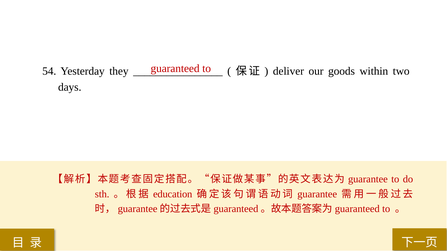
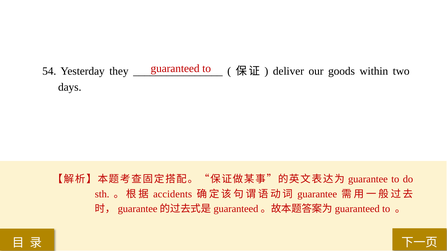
education: education -> accidents
